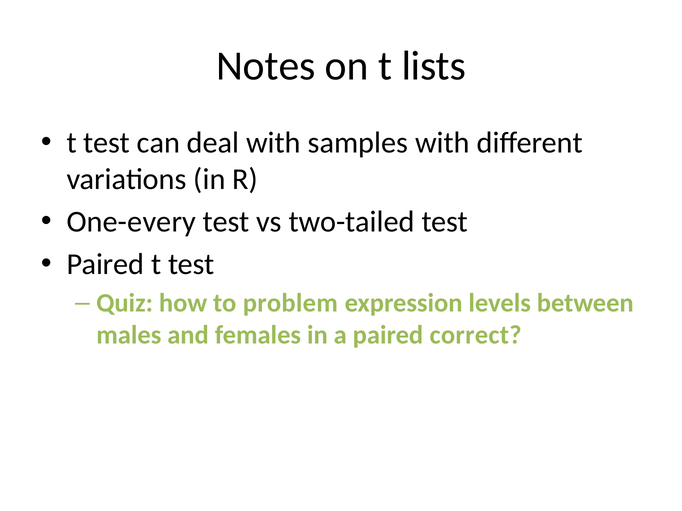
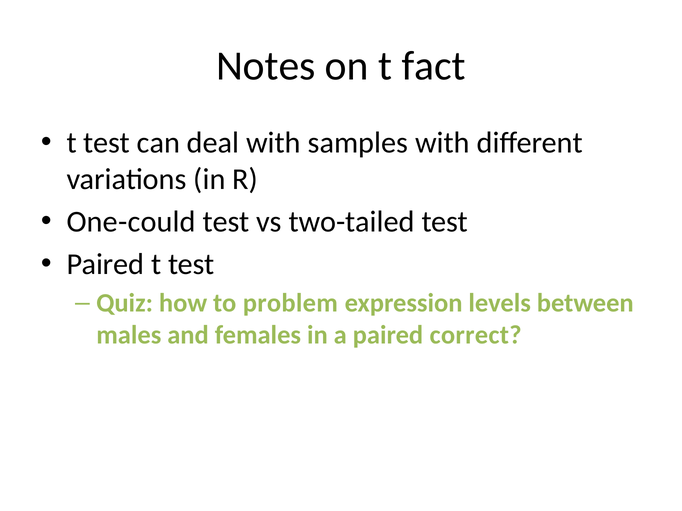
lists: lists -> fact
One-every: One-every -> One-could
